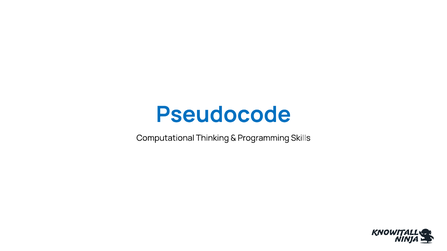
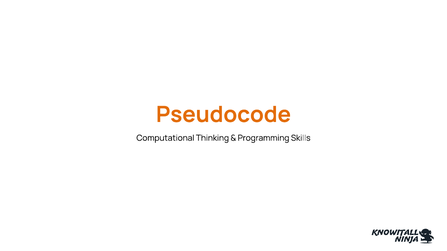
Pseudocode colour: blue -> orange
